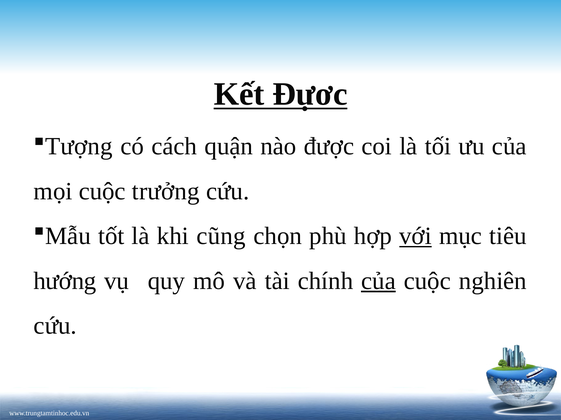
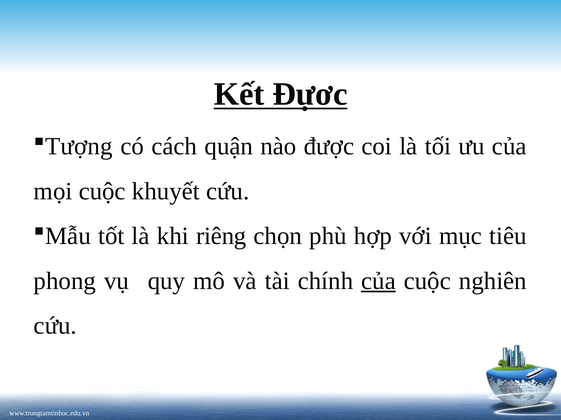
trưởng: trưởng -> khuyết
cũng: cũng -> riêng
với underline: present -> none
hướng: hướng -> phong
